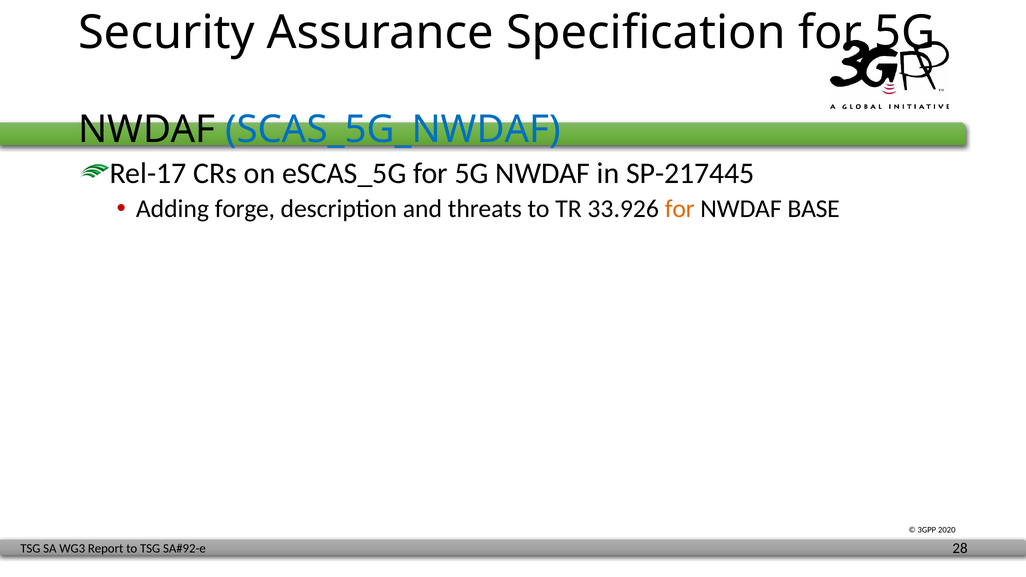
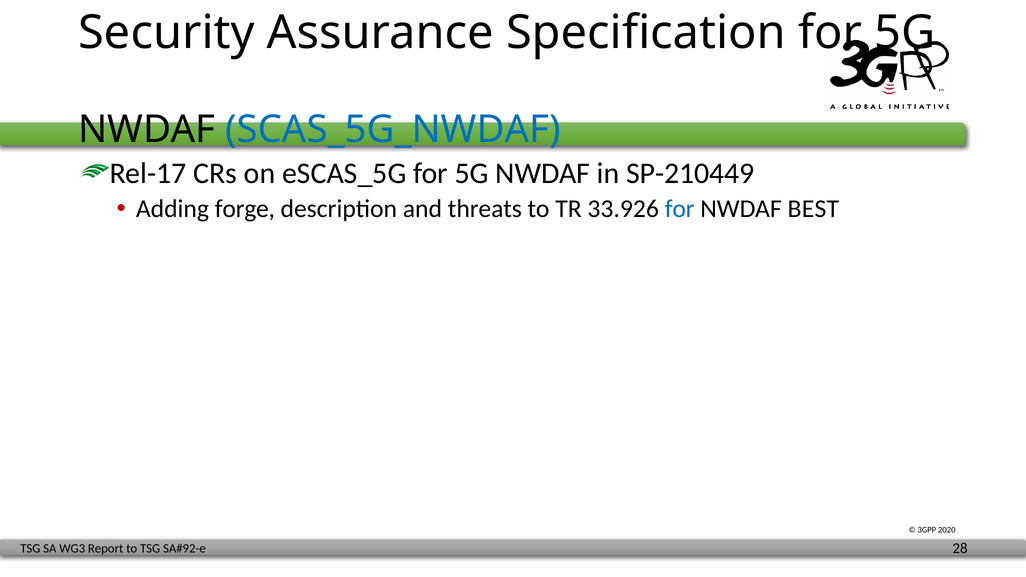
SP-217445: SP-217445 -> SP-210449
for at (680, 209) colour: orange -> blue
BASE: BASE -> BEST
